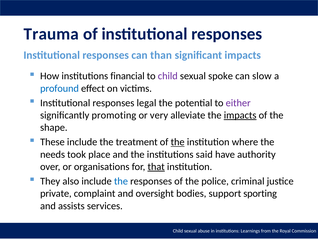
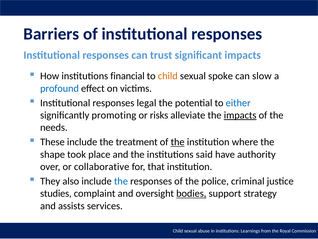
Trauma: Trauma -> Barriers
than: than -> trust
child at (168, 76) colour: purple -> orange
either colour: purple -> blue
very: very -> risks
shape: shape -> needs
needs: needs -> shape
organisations: organisations -> collaborative
that underline: present -> none
private: private -> studies
bodies underline: none -> present
sporting: sporting -> strategy
